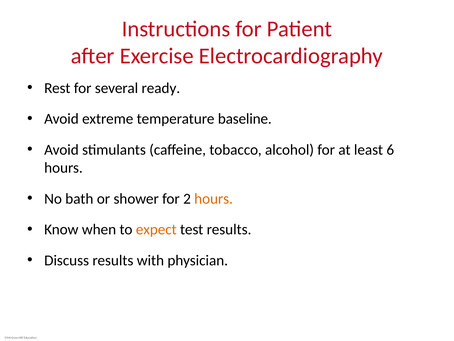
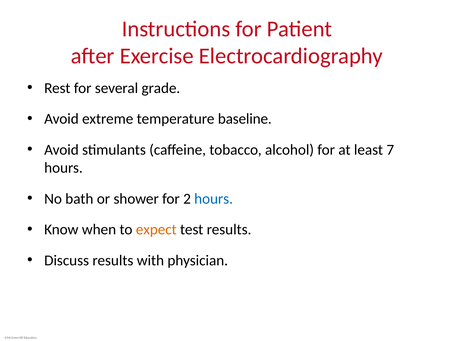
ready: ready -> grade
6: 6 -> 7
hours at (214, 198) colour: orange -> blue
